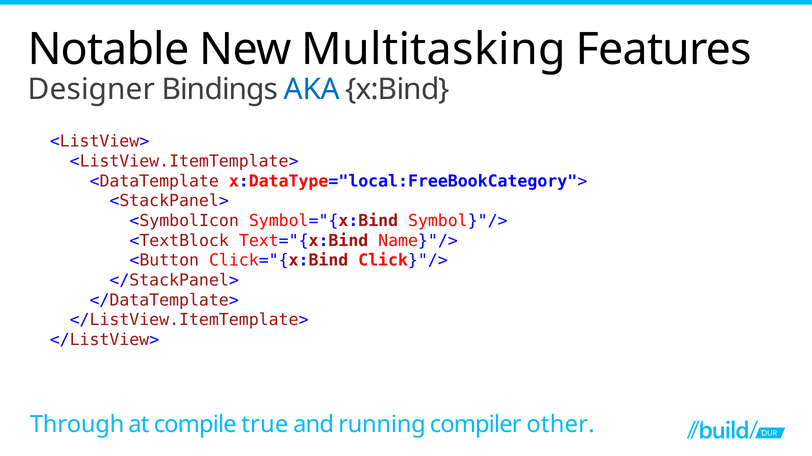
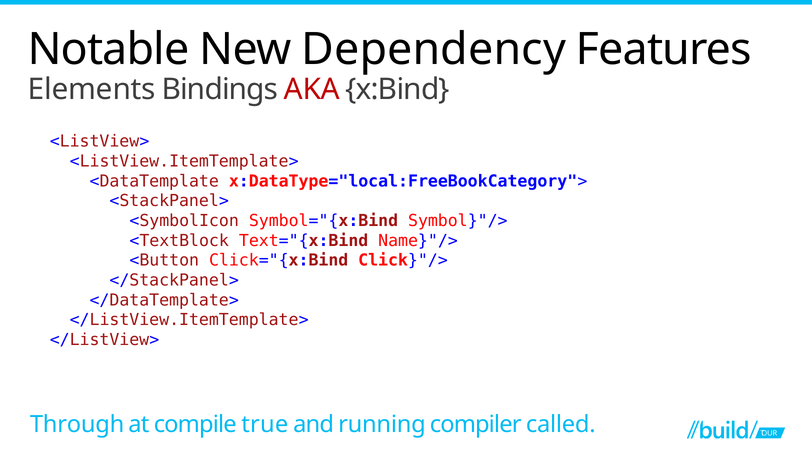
Multitasking: Multitasking -> Dependency
Designer: Designer -> Elements
AKA colour: blue -> red
other: other -> called
